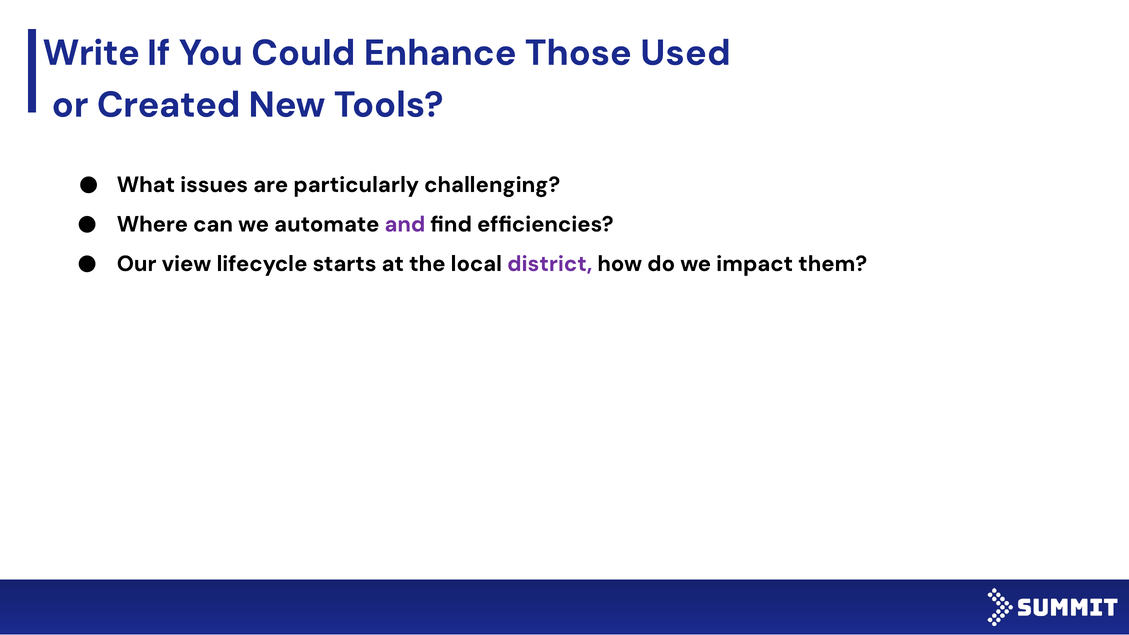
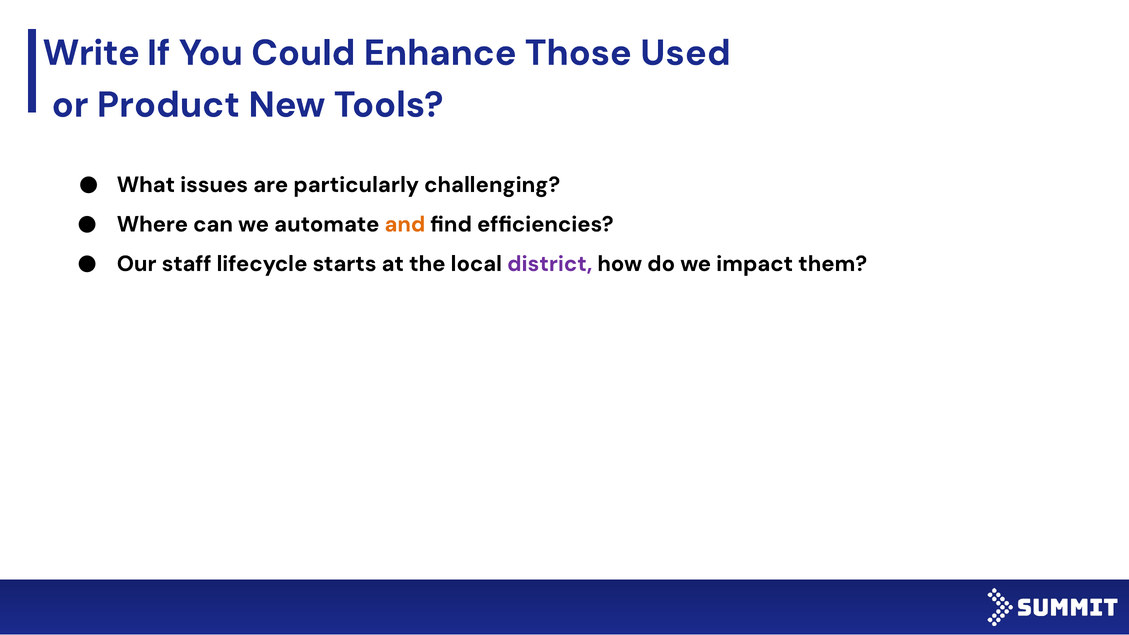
Created: Created -> Product
and colour: purple -> orange
view: view -> staff
